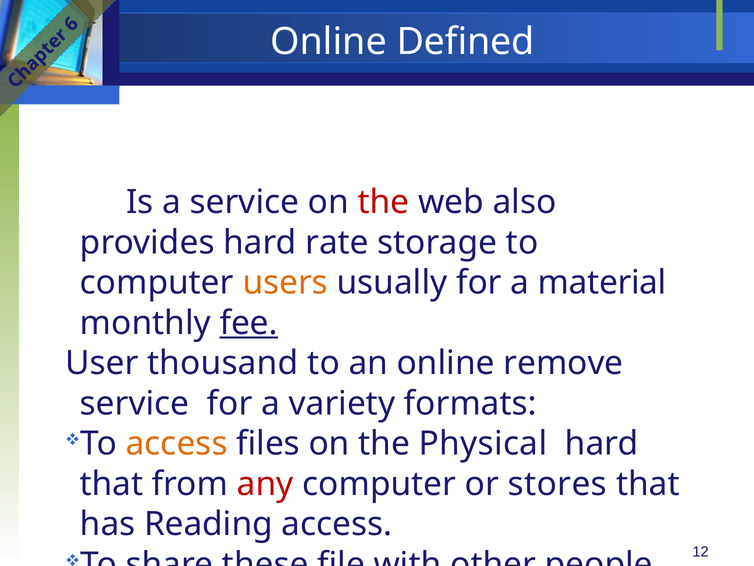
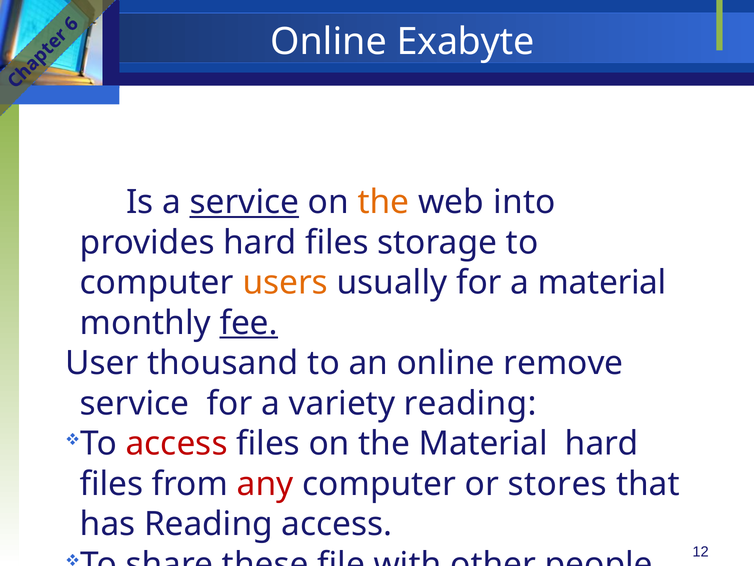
Defined: Defined -> Exabyte
service at (244, 202) underline: none -> present
the at (383, 202) colour: red -> orange
also: also -> into
provides hard rate: rate -> files
variety formats: formats -> reading
access at (177, 444) colour: orange -> red
the Physical: Physical -> Material
that at (112, 484): that -> files
